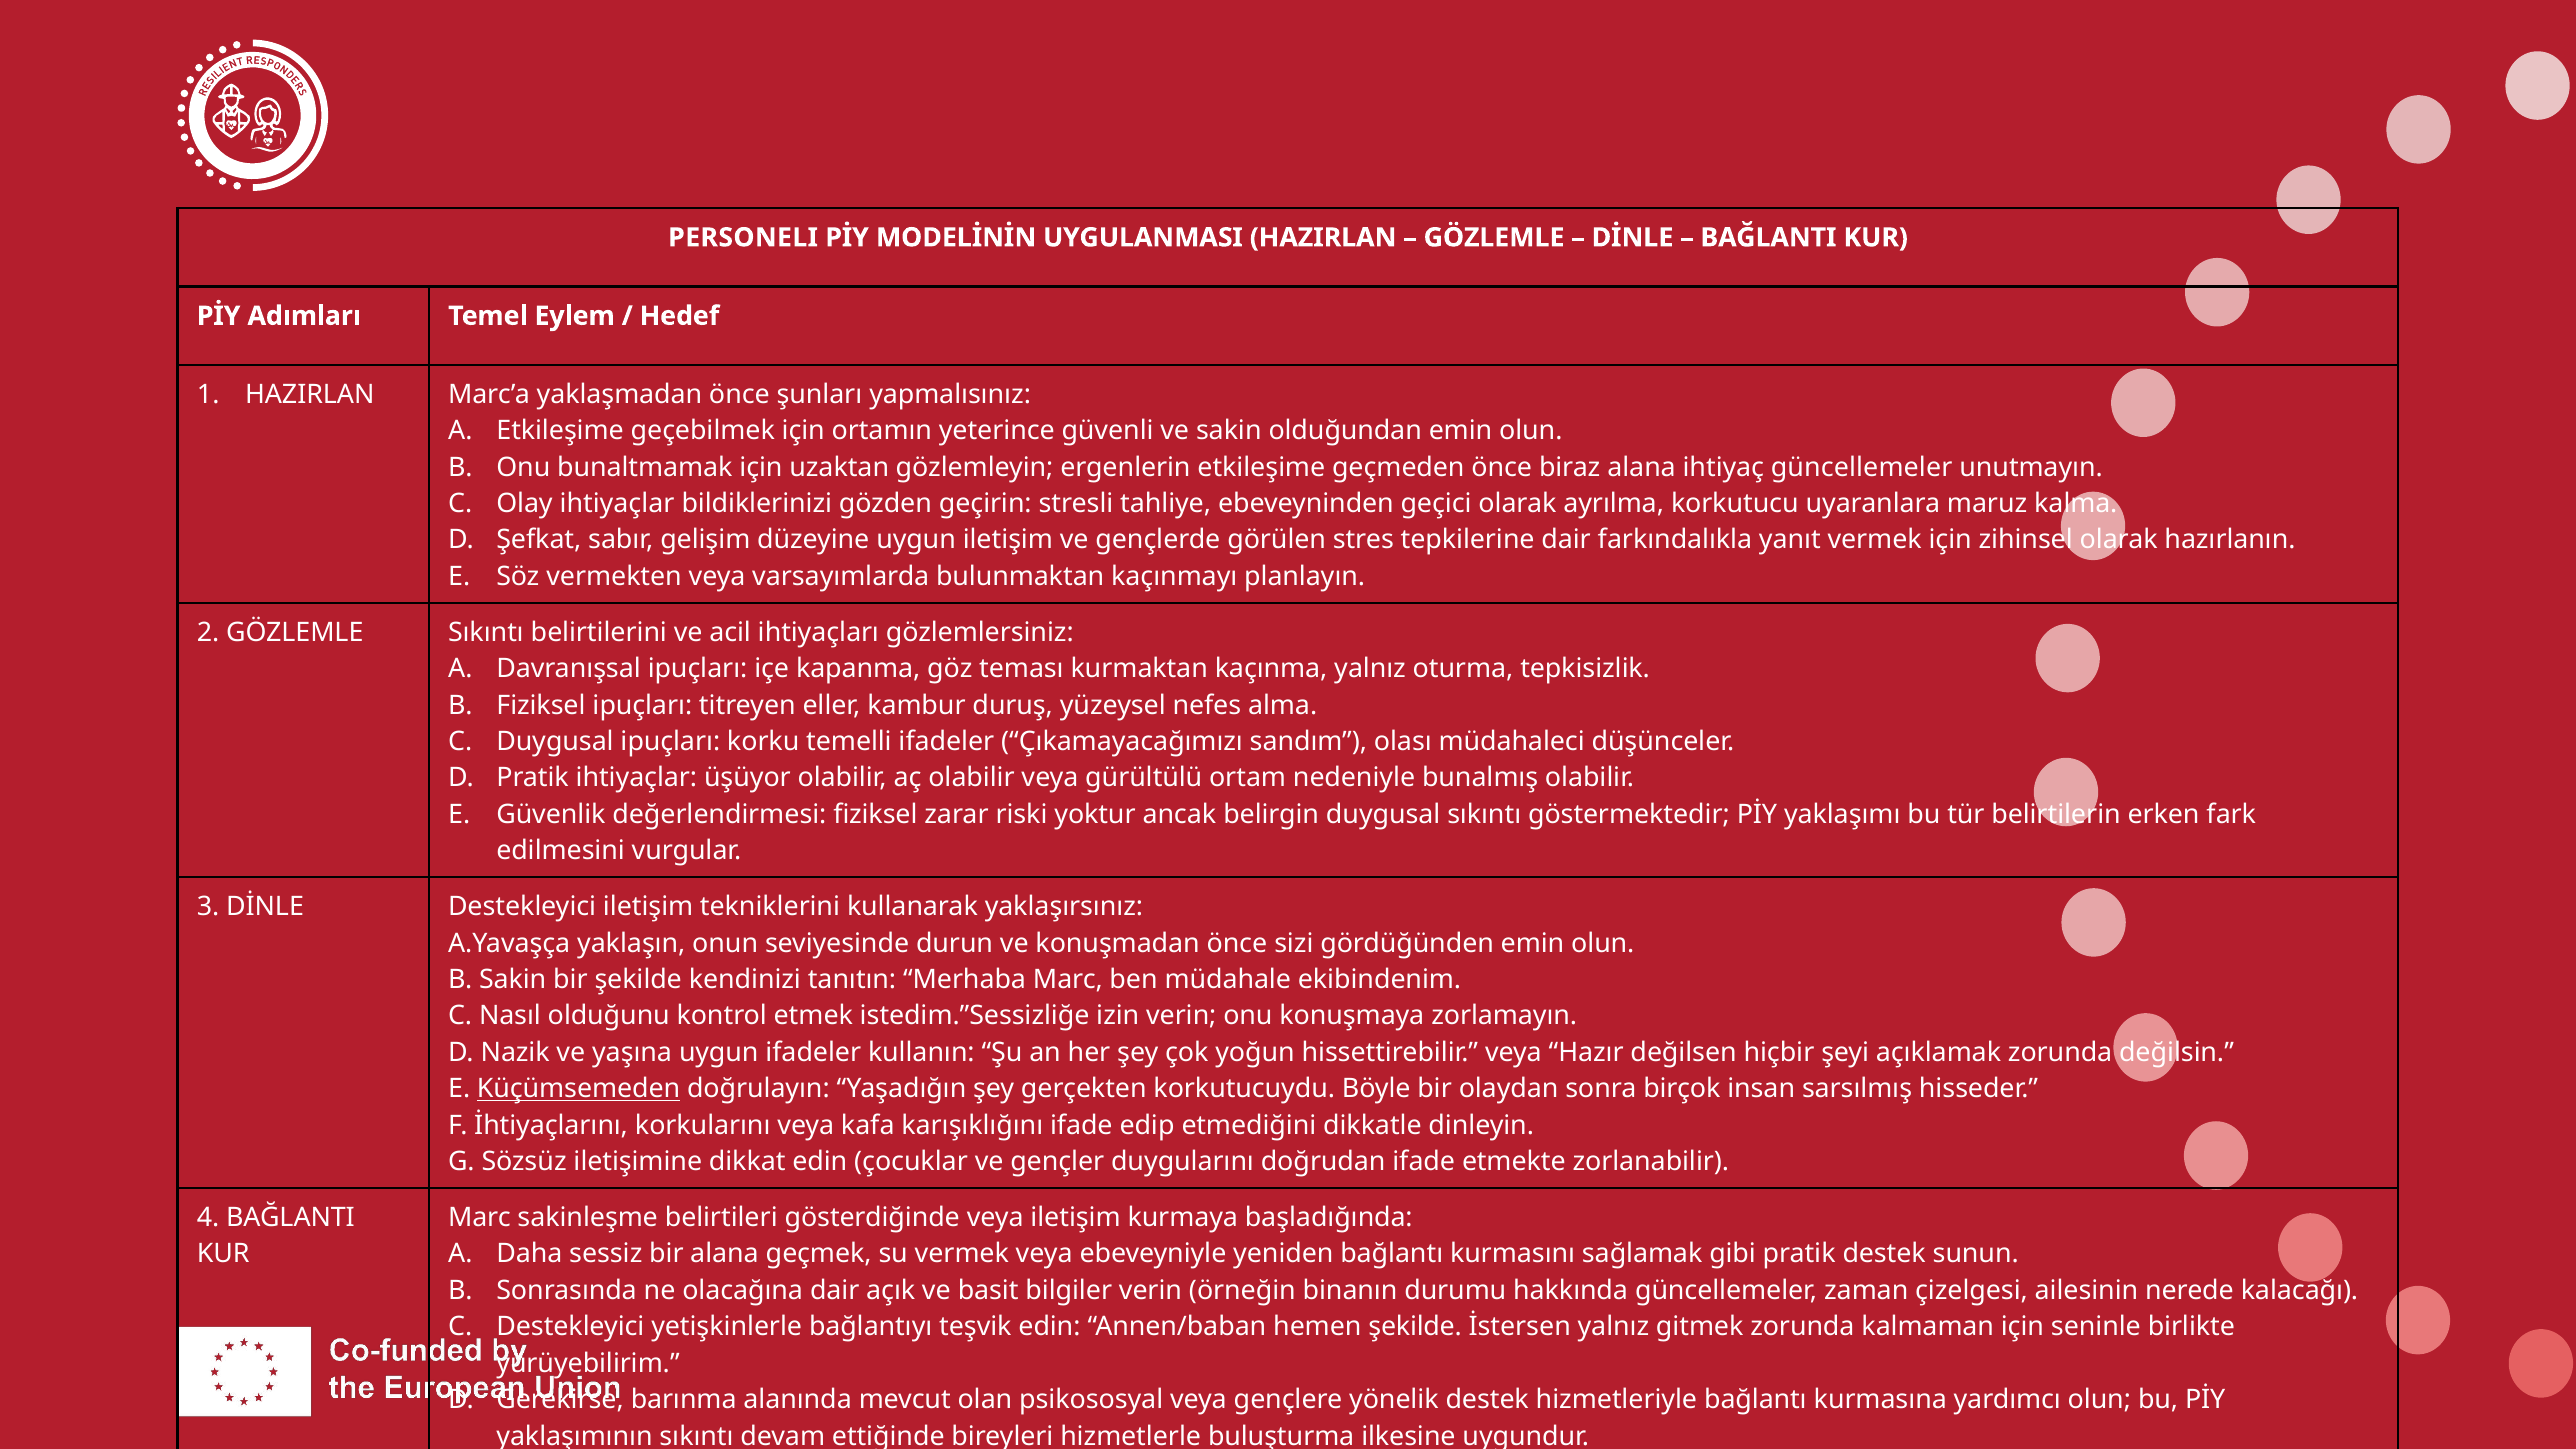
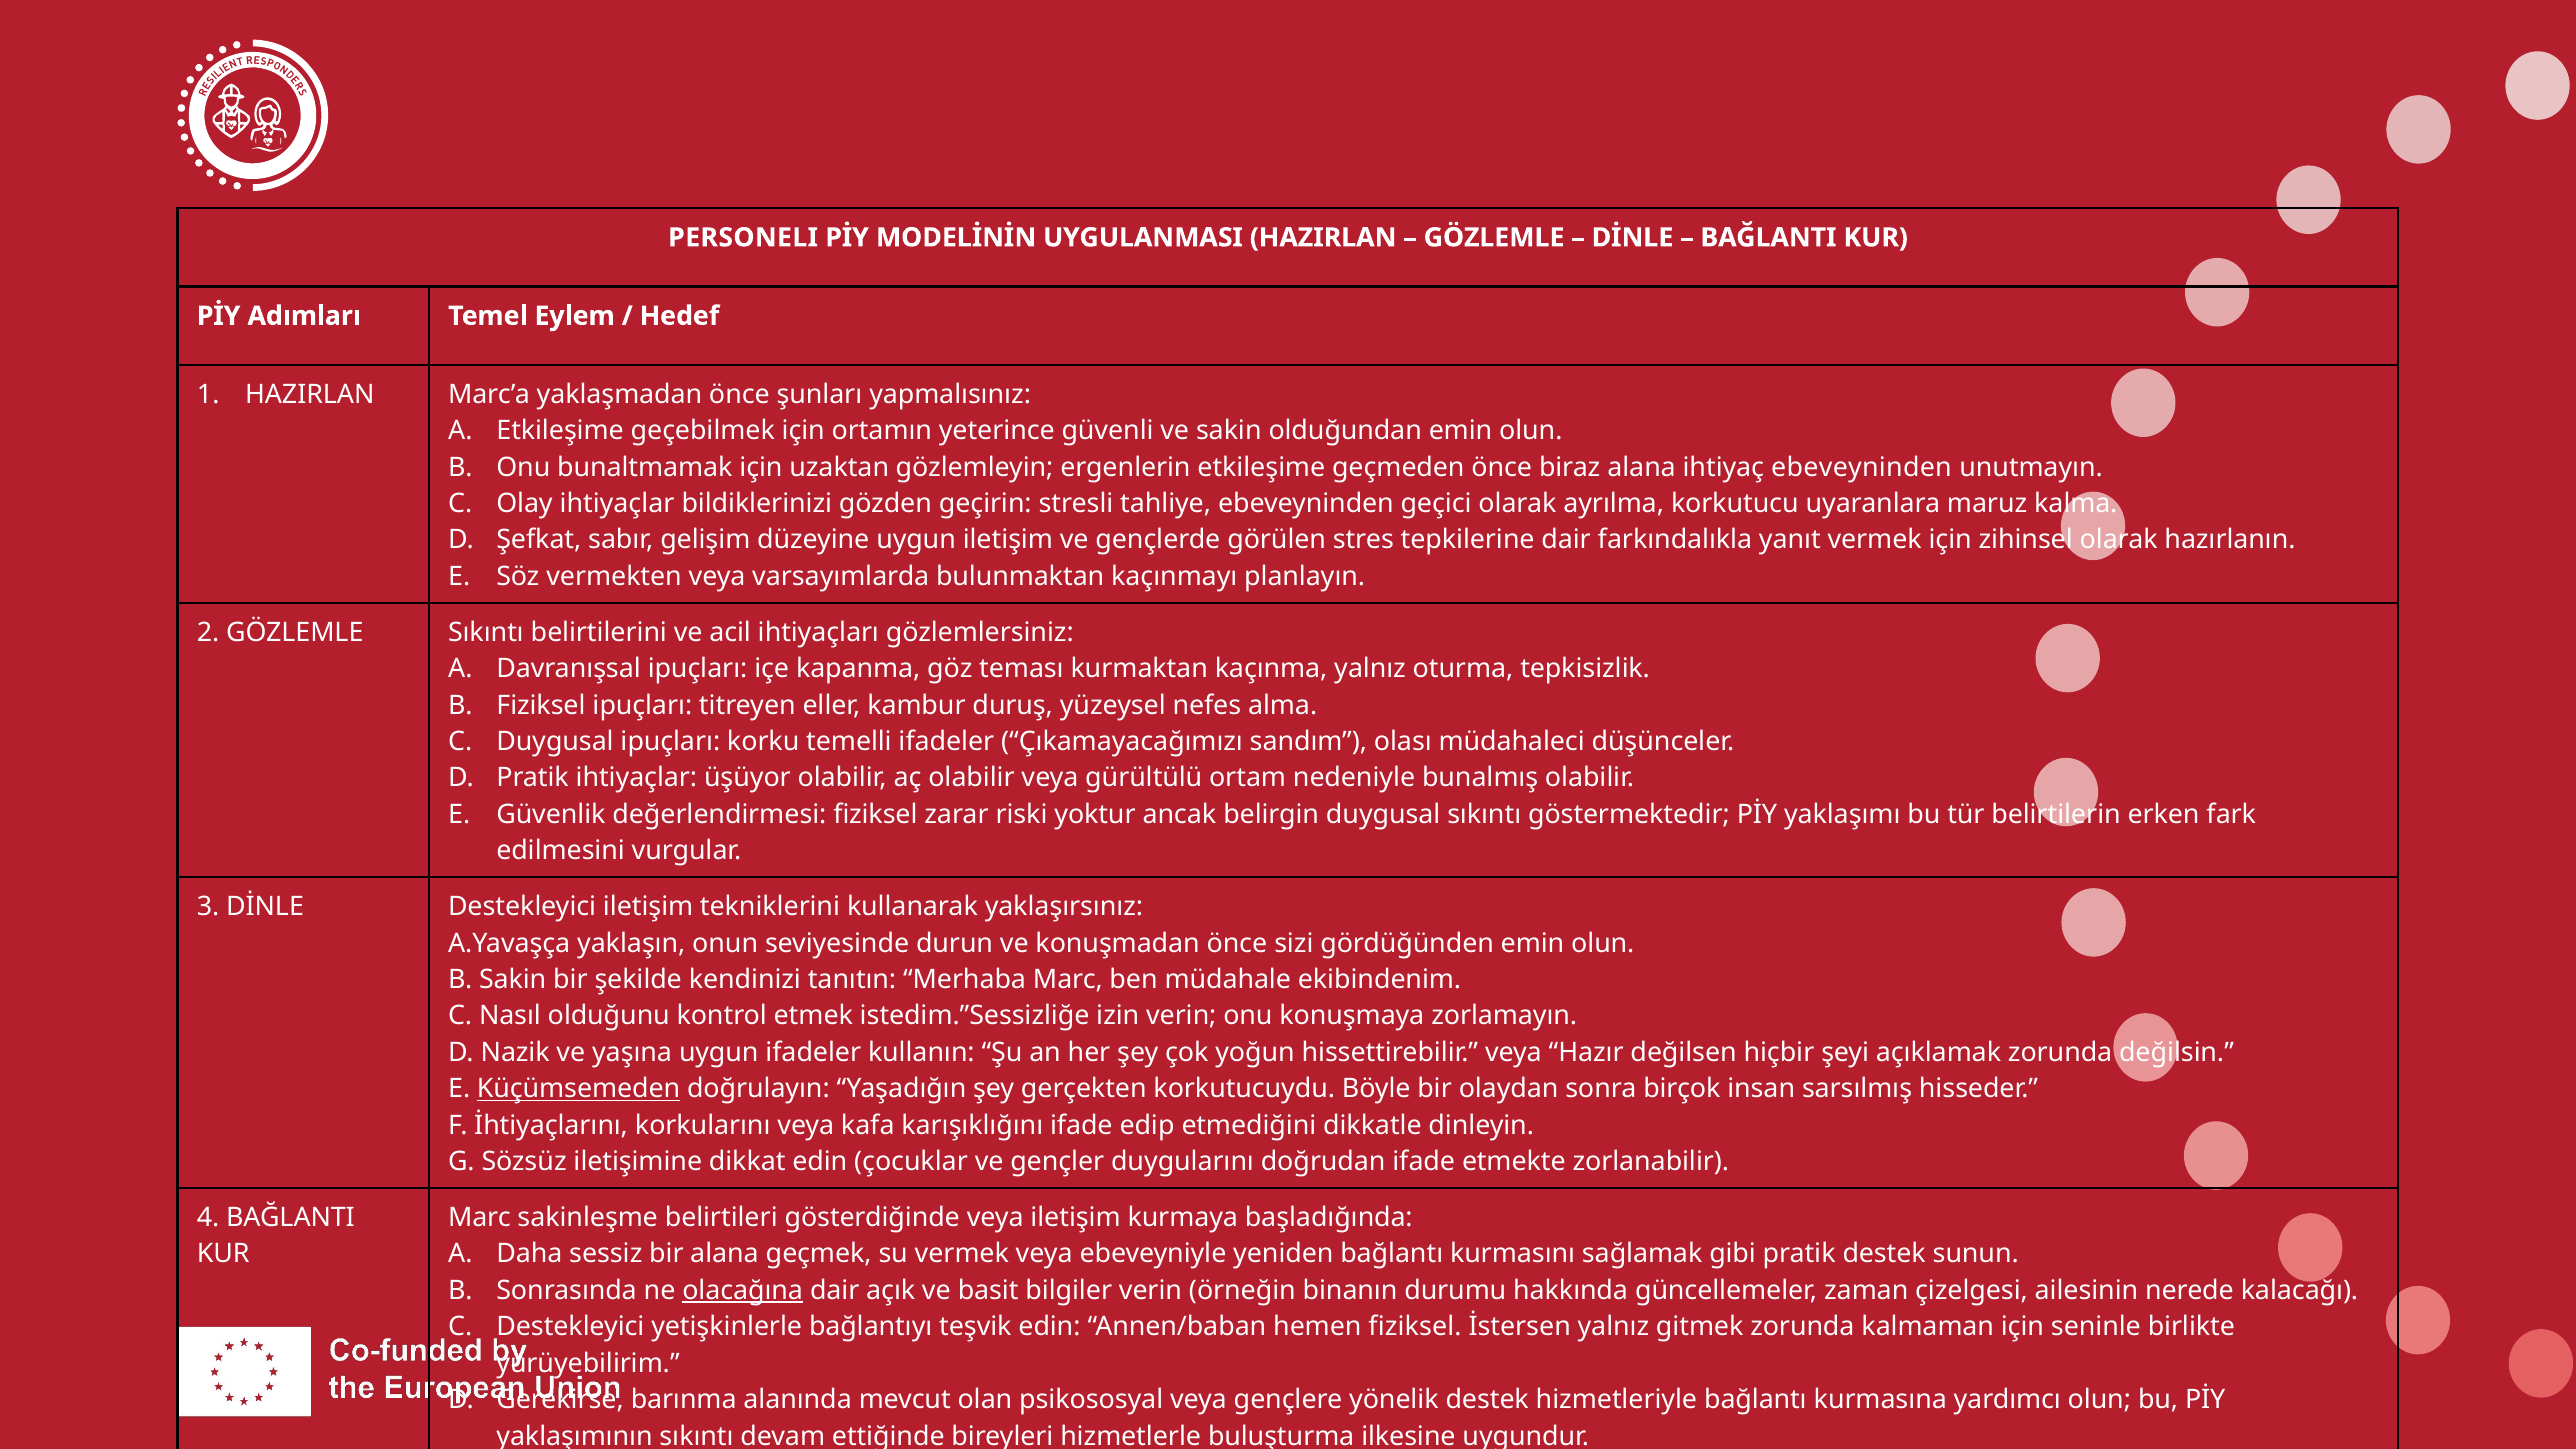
ihtiyaç güncellemeler: güncellemeler -> ebeveyninden
olacağına underline: none -> present
hemen şekilde: şekilde -> fiziksel
